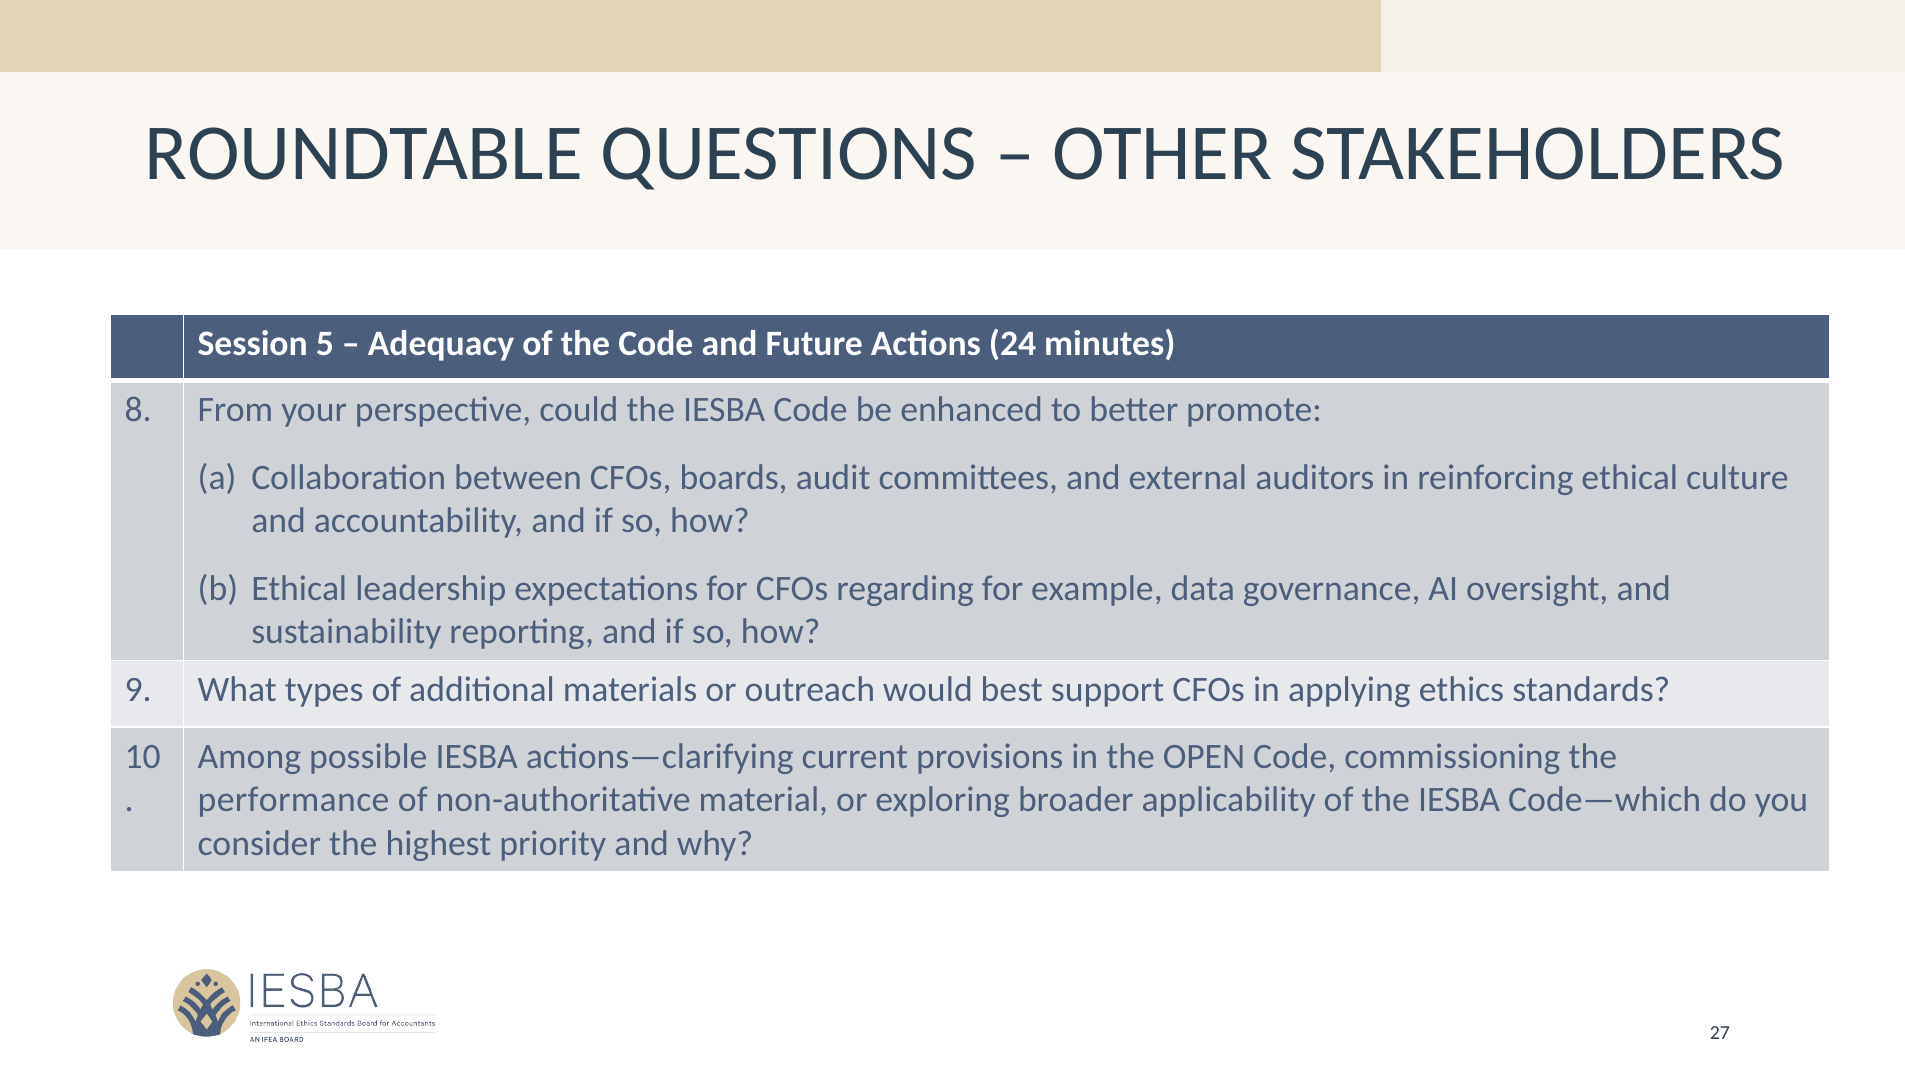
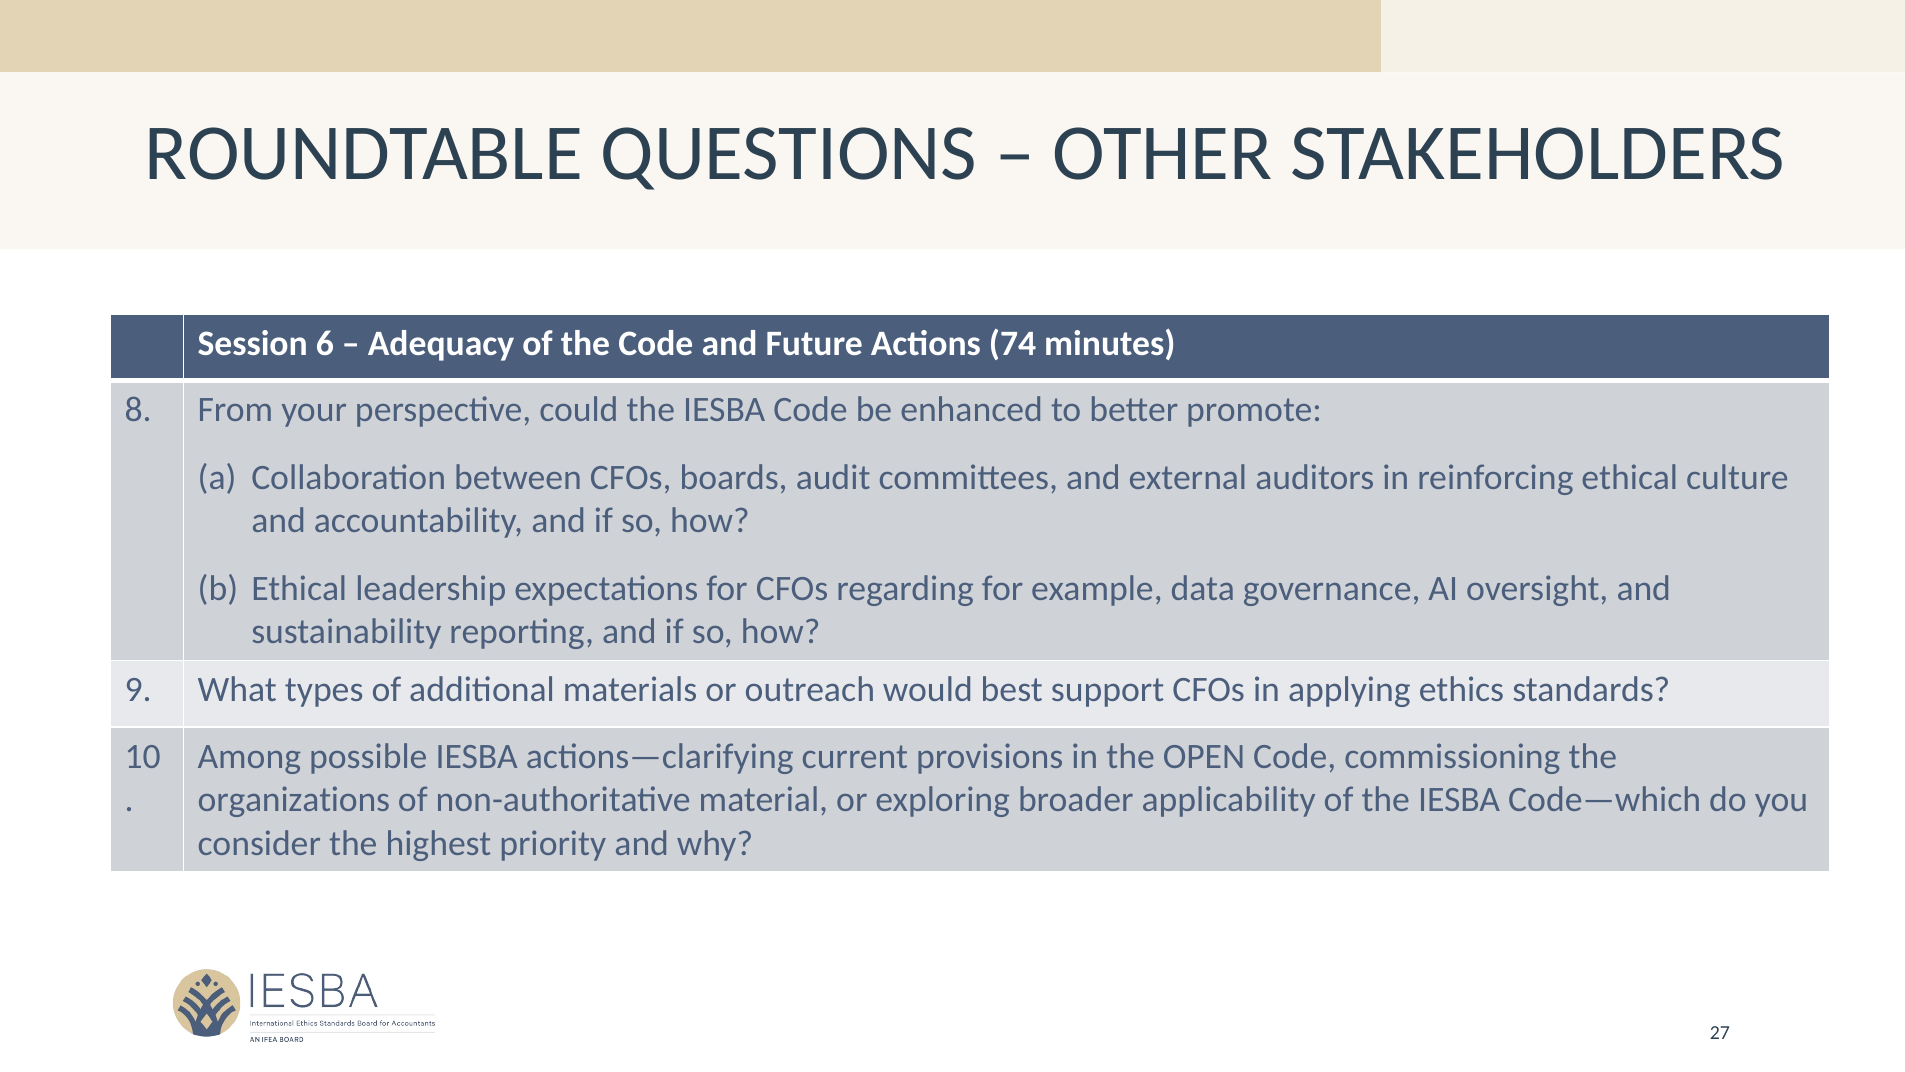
5: 5 -> 6
24: 24 -> 74
performance: performance -> organizations
